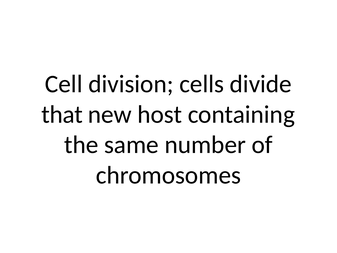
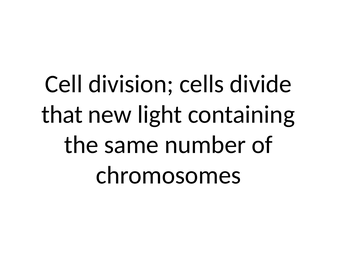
host: host -> light
